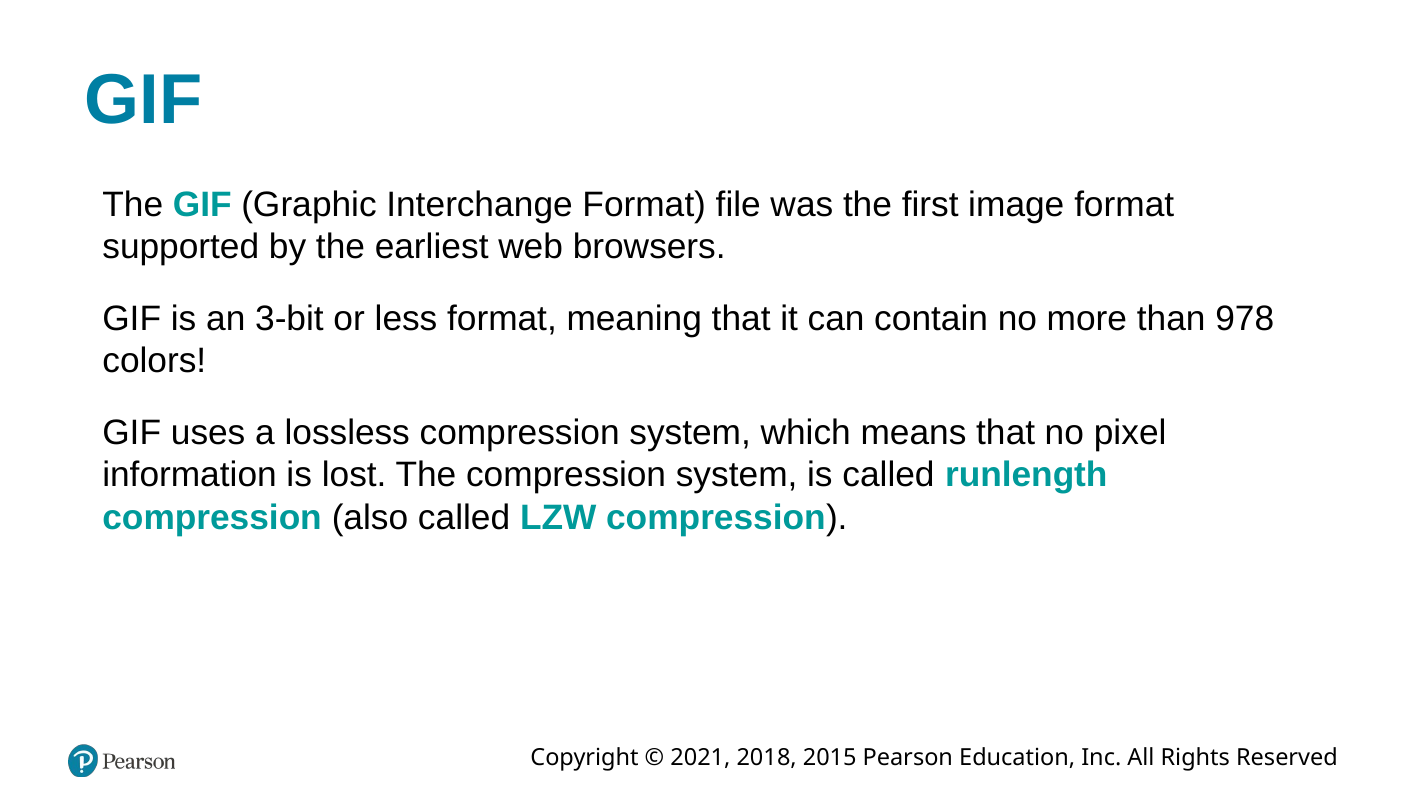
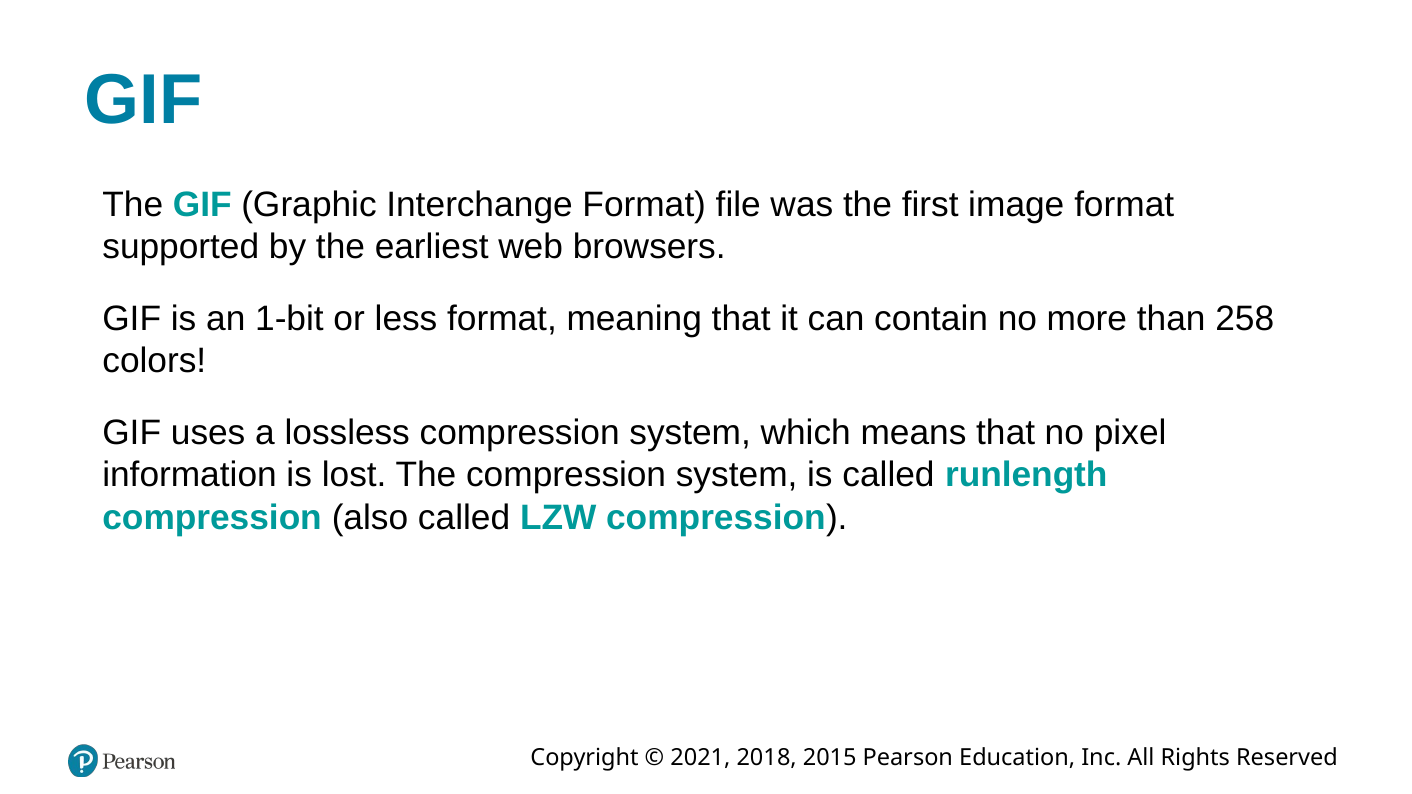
3-bit: 3-bit -> 1-bit
978: 978 -> 258
